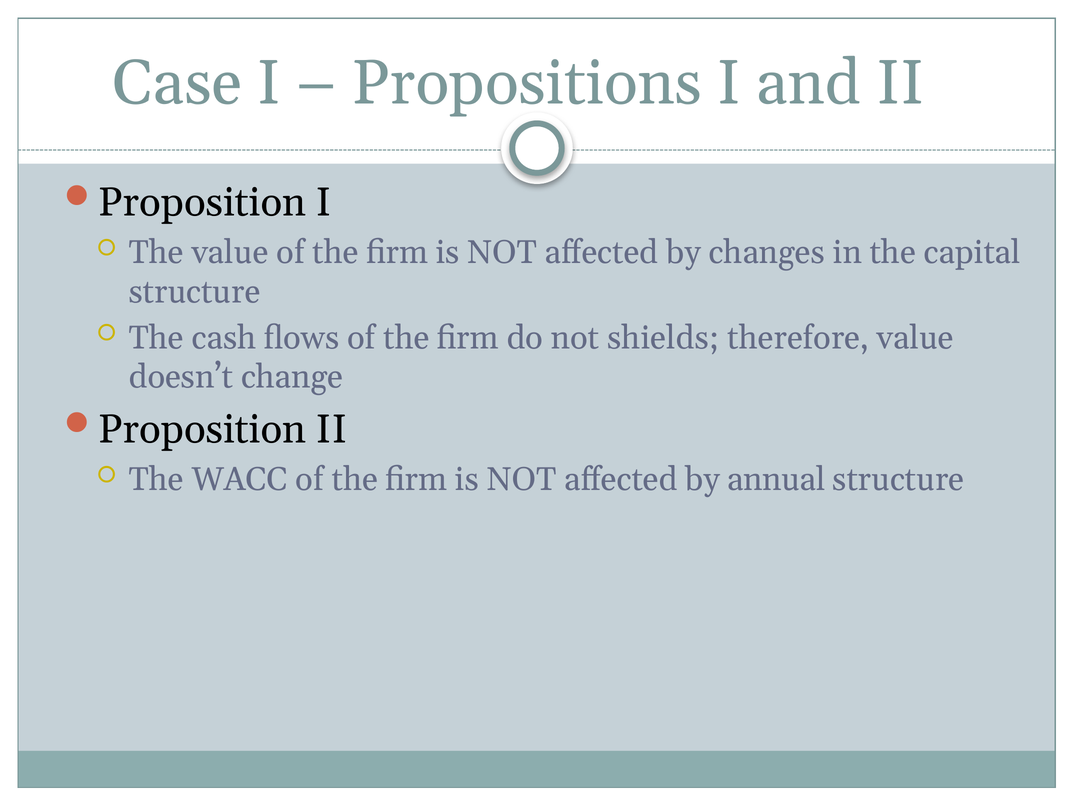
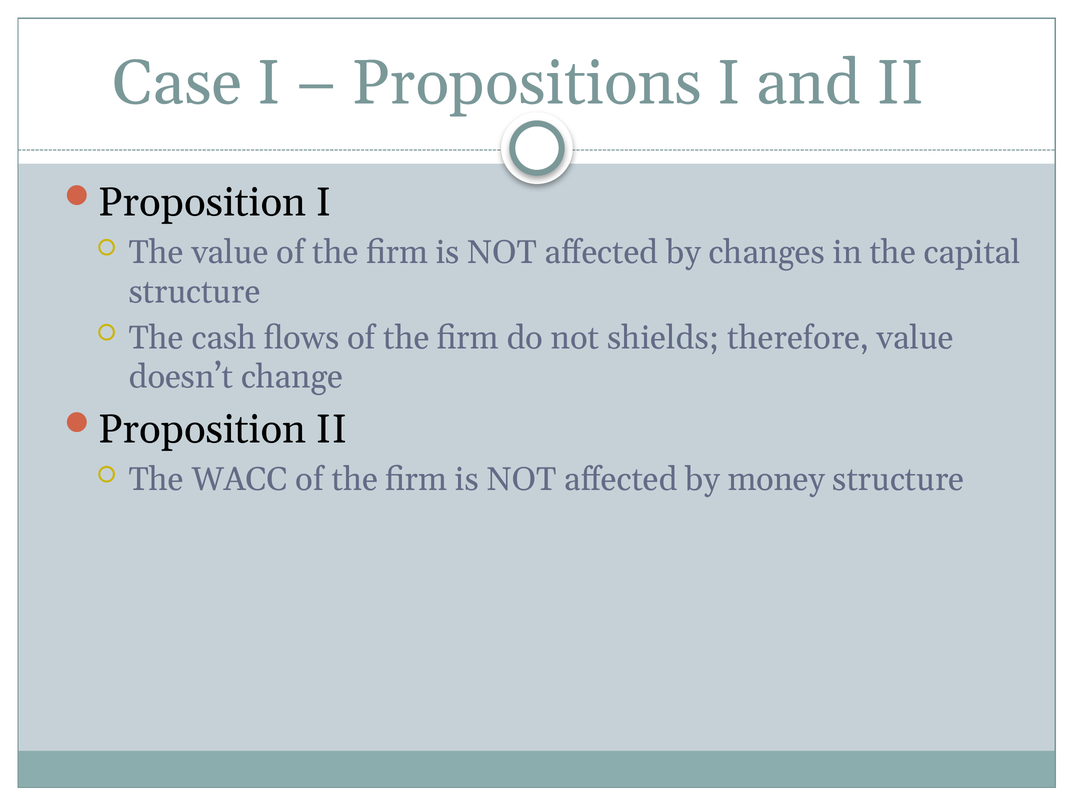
annual: annual -> money
